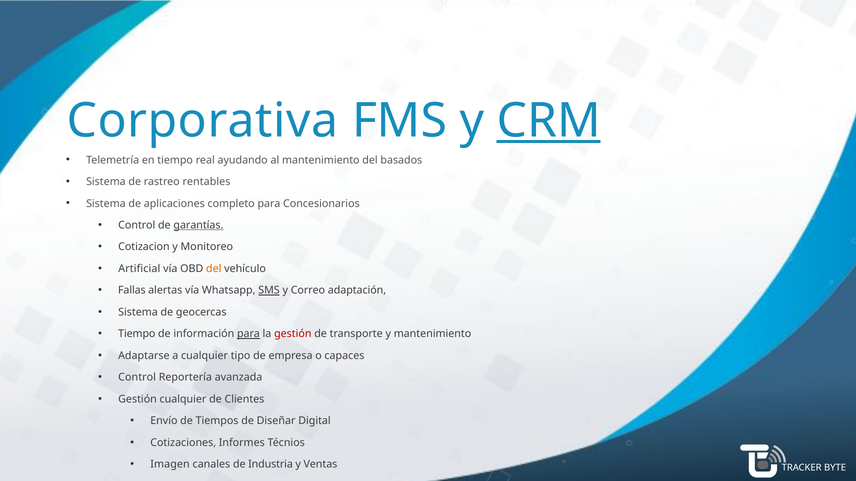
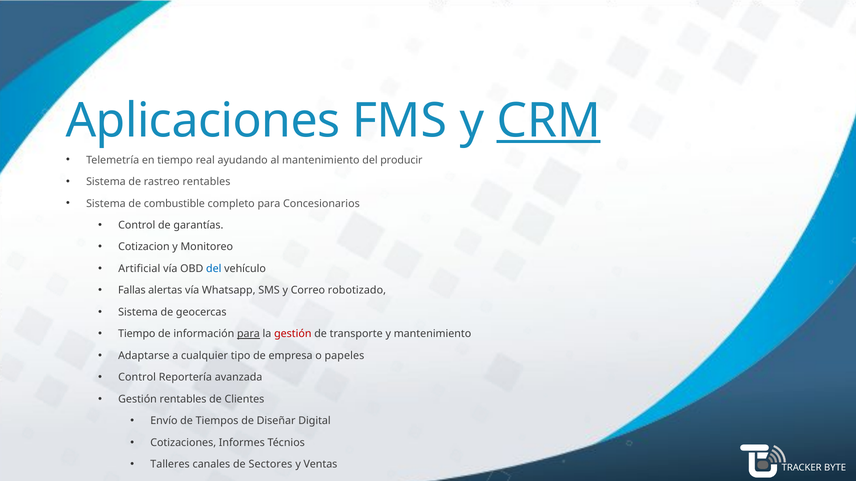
Corporativa: Corporativa -> Aplicaciones
basados: basados -> producir
aplicaciones: aplicaciones -> combustible
garantías underline: present -> none
del at (214, 269) colour: orange -> blue
SMS underline: present -> none
adaptación: adaptación -> robotizado
capaces: capaces -> papeles
Gestión cualquier: cualquier -> rentables
Imagen: Imagen -> Talleres
Industria: Industria -> Sectores
